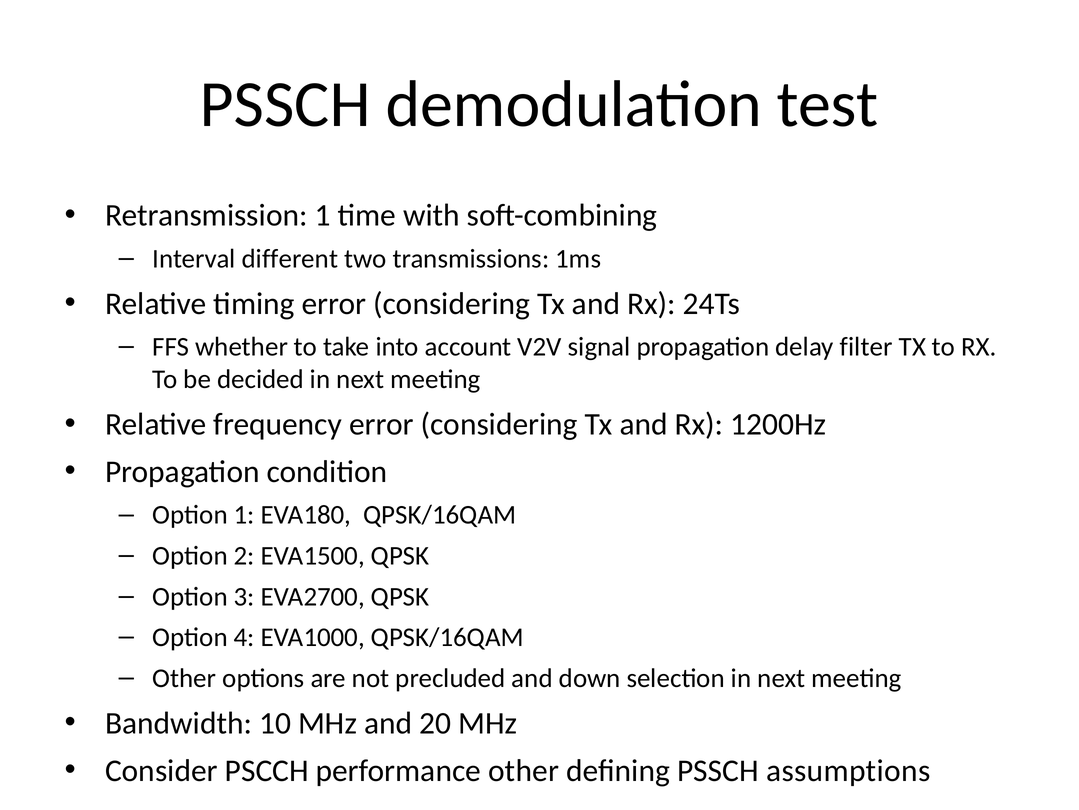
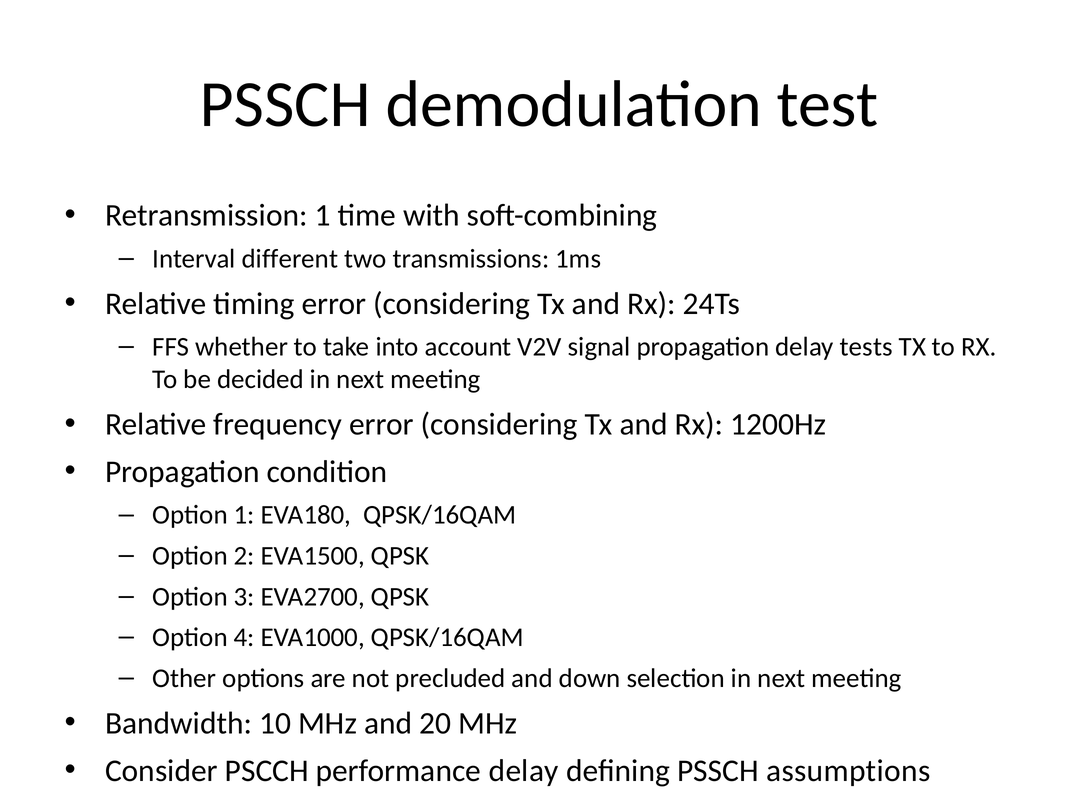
filter: filter -> tests
performance other: other -> delay
